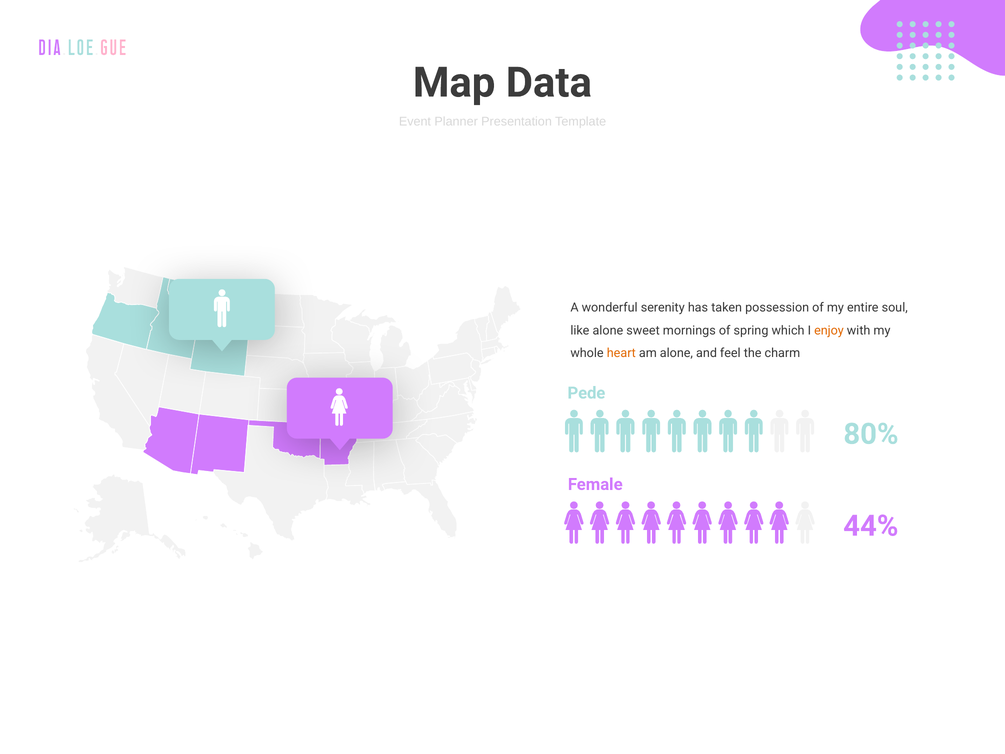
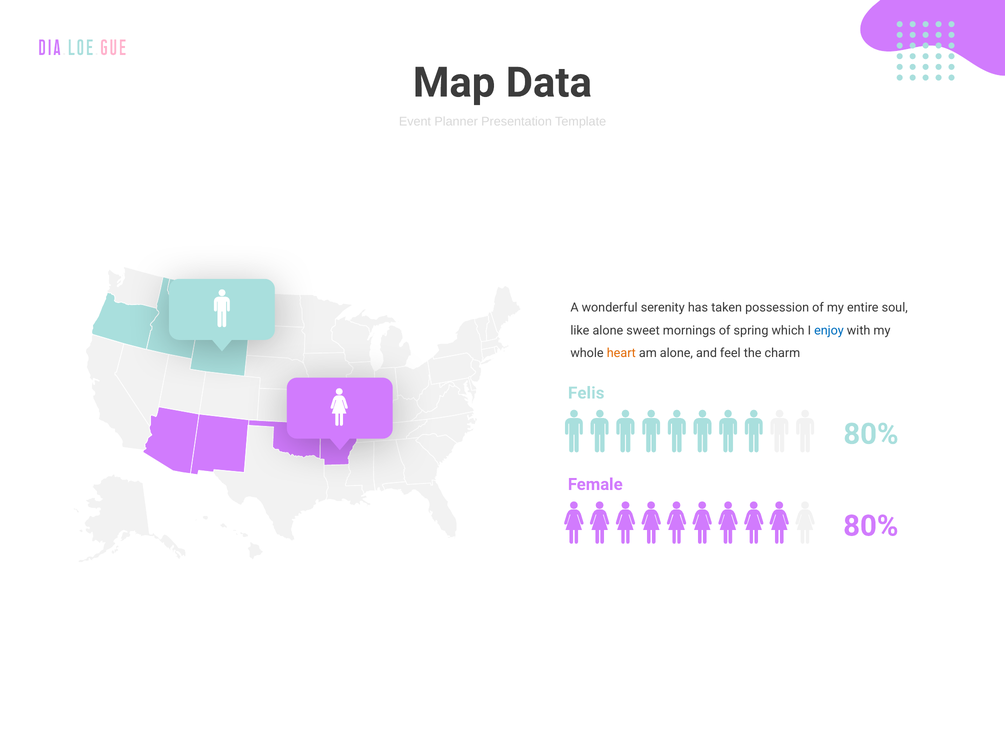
enjoy colour: orange -> blue
Pede: Pede -> Felis
44% at (871, 526): 44% -> 80%
